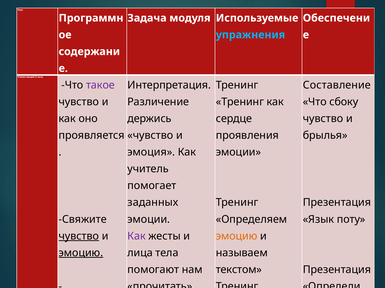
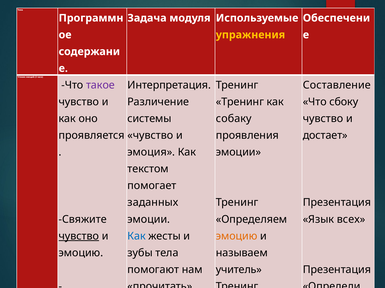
упражнения colour: light blue -> yellow
держись: держись -> системы
сердце: сердце -> собаку
брылья: брылья -> достает
учитель: учитель -> текстом
поту: поту -> всех
Как at (137, 237) colour: purple -> blue
эмоцию at (81, 253) underline: present -> none
лица: лица -> зубы
текстом: текстом -> учитель
